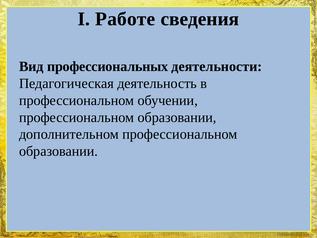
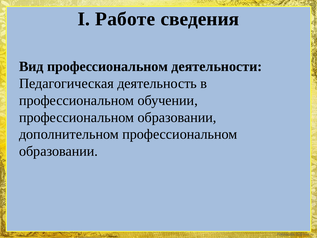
Вид профессиональных: профессиональных -> профессиональном
